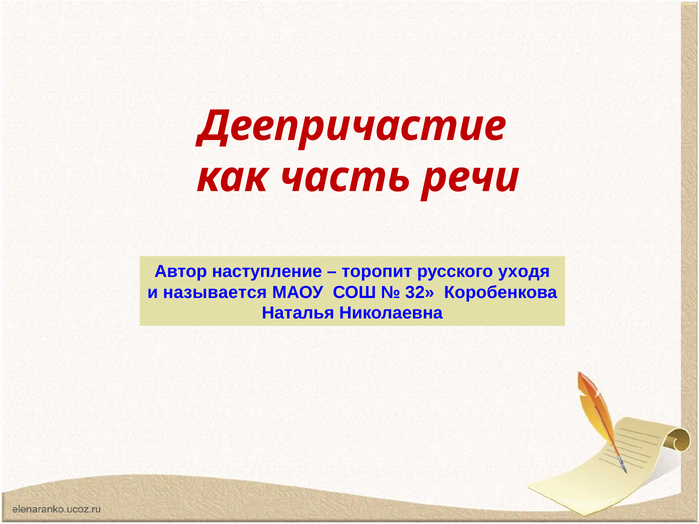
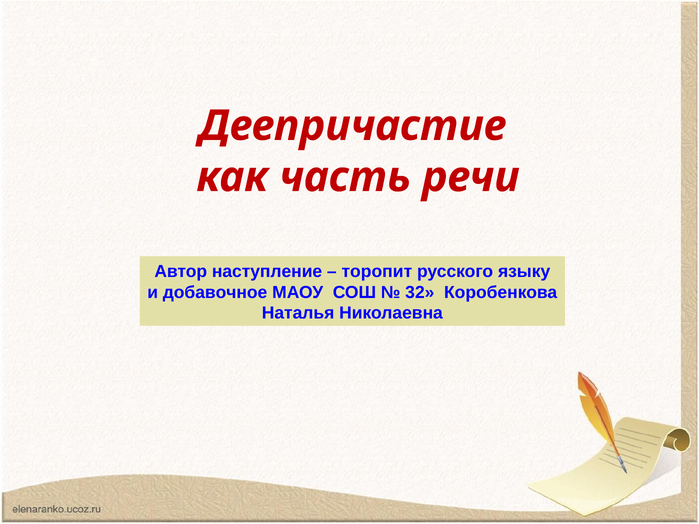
уходя: уходя -> языку
называется: называется -> добавочное
